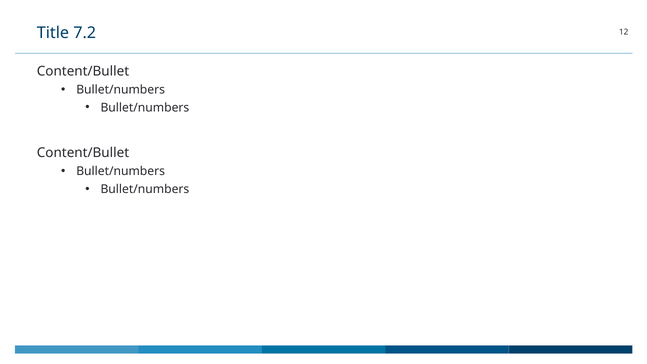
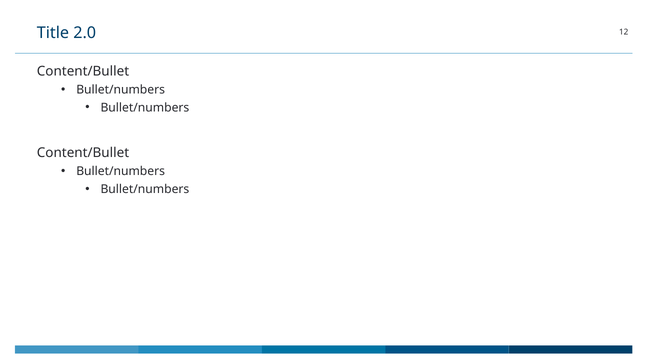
7.2: 7.2 -> 2.0
